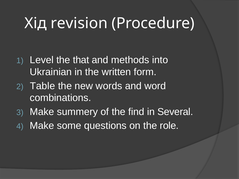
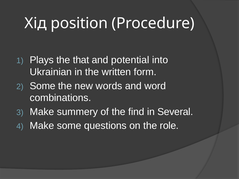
revision: revision -> position
Level: Level -> Plays
methods: methods -> potential
Table at (42, 86): Table -> Some
